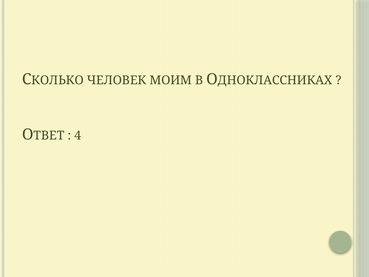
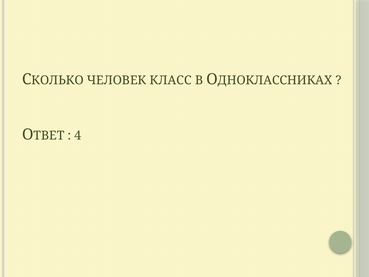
МОИМ: МОИМ -> КЛАСС
